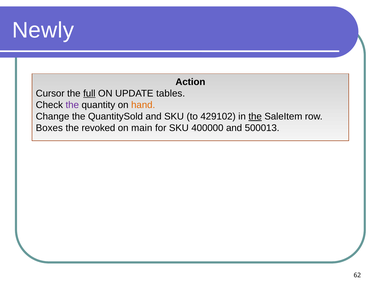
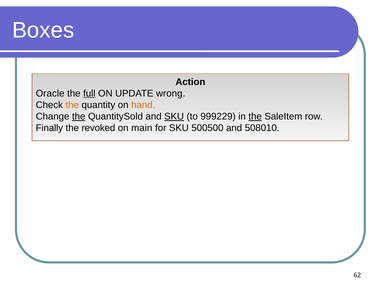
Newly: Newly -> Boxes
Cursor: Cursor -> Oracle
tables: tables -> wrong
the at (72, 105) colour: purple -> orange
the at (79, 116) underline: none -> present
SKU at (174, 116) underline: none -> present
429102: 429102 -> 999229
Boxes: Boxes -> Finally
400000: 400000 -> 500500
500013: 500013 -> 508010
